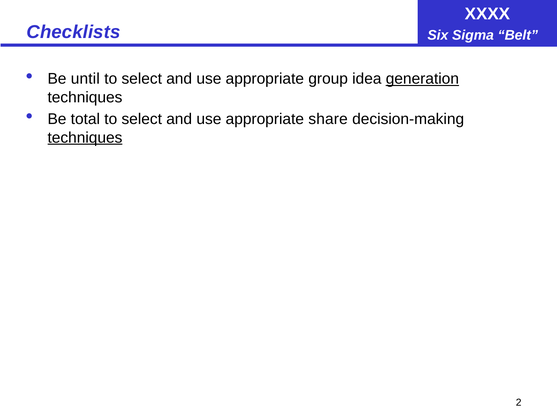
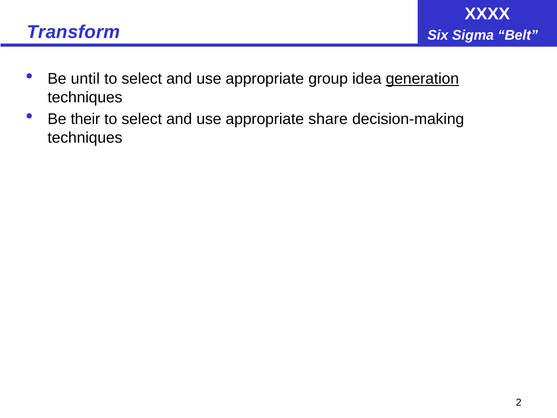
Checklists: Checklists -> Transform
total: total -> their
techniques at (85, 138) underline: present -> none
